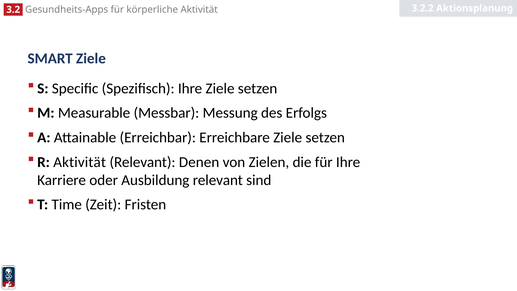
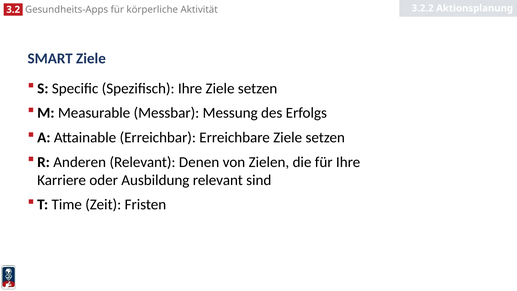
R Aktivität: Aktivität -> Anderen
